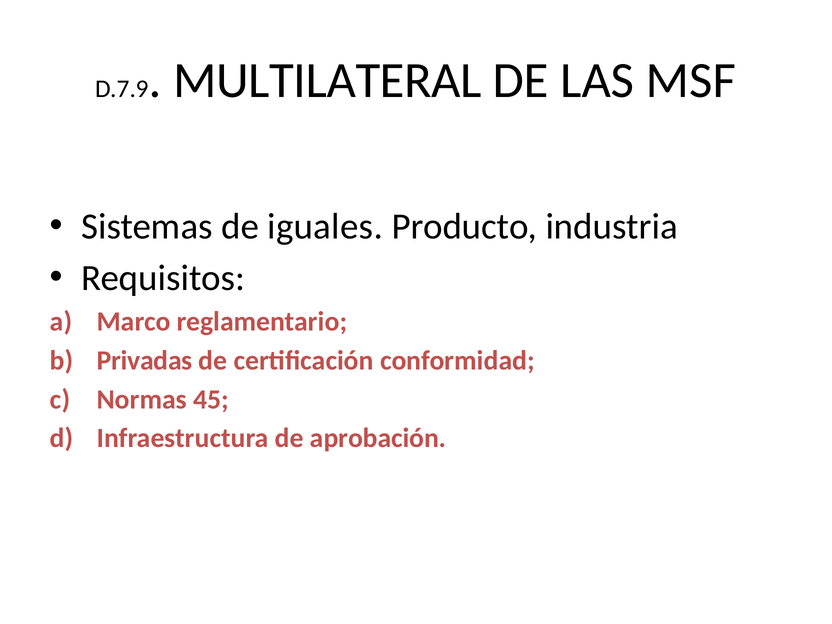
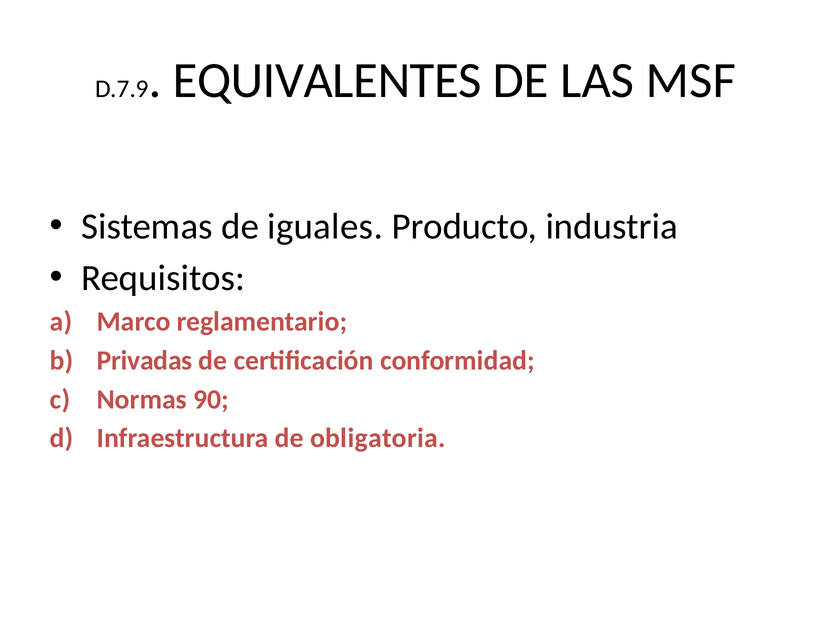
MULTILATERAL: MULTILATERAL -> EQUIVALENTES
45: 45 -> 90
aprobación: aprobación -> obligatoria
